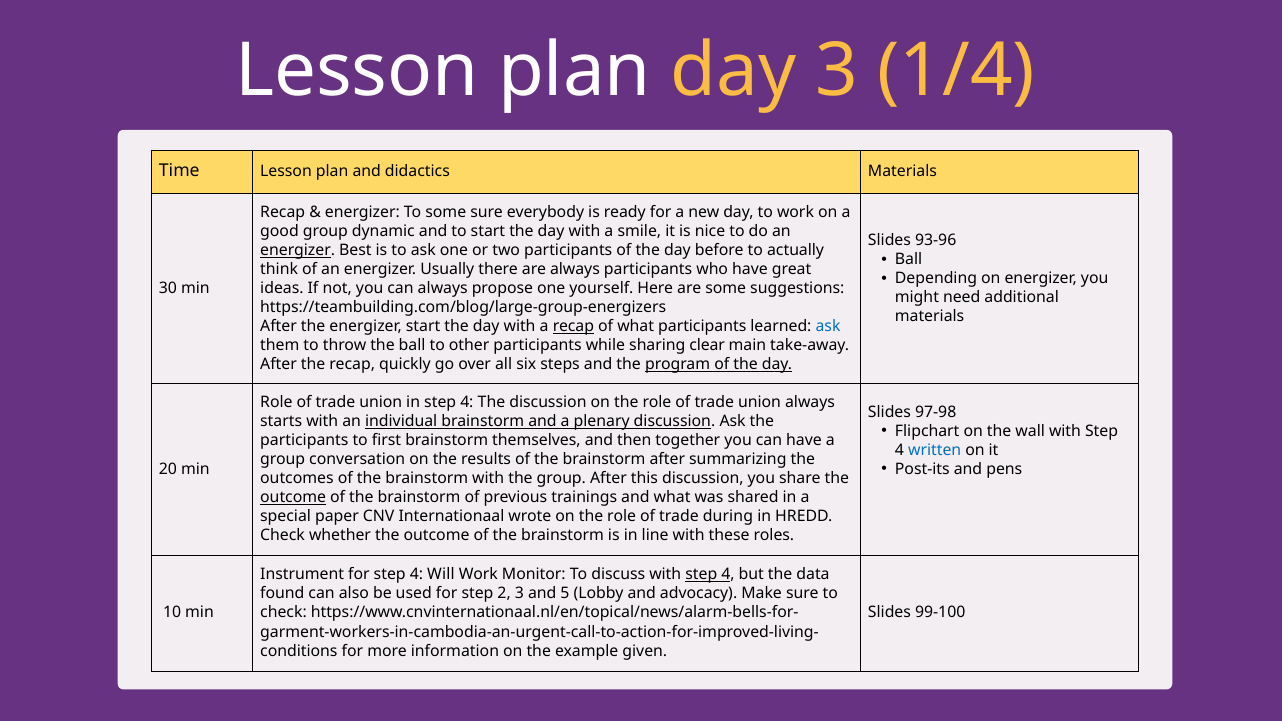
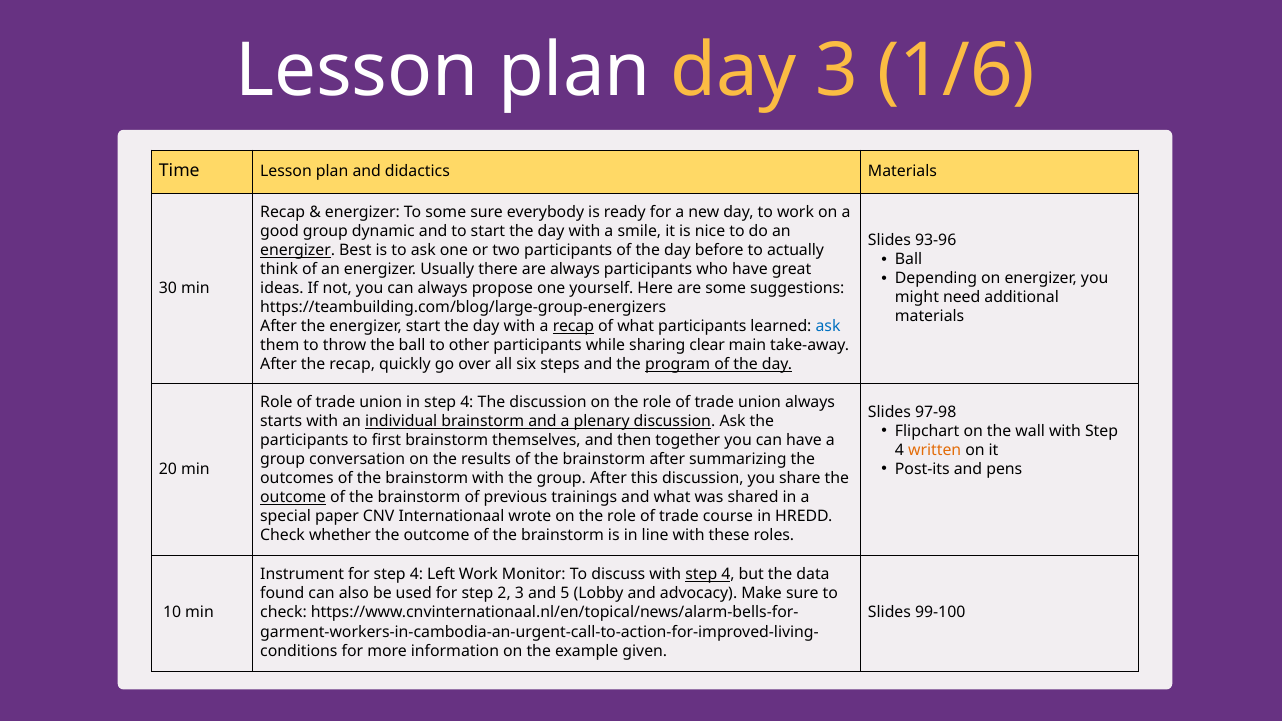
1/4: 1/4 -> 1/6
written colour: blue -> orange
during: during -> course
Will: Will -> Left
